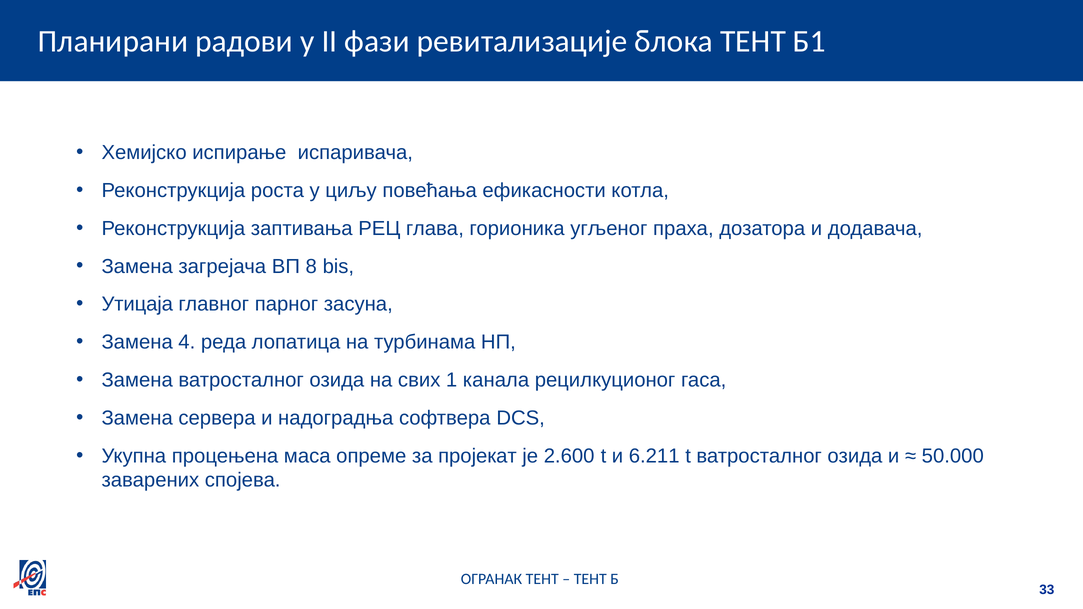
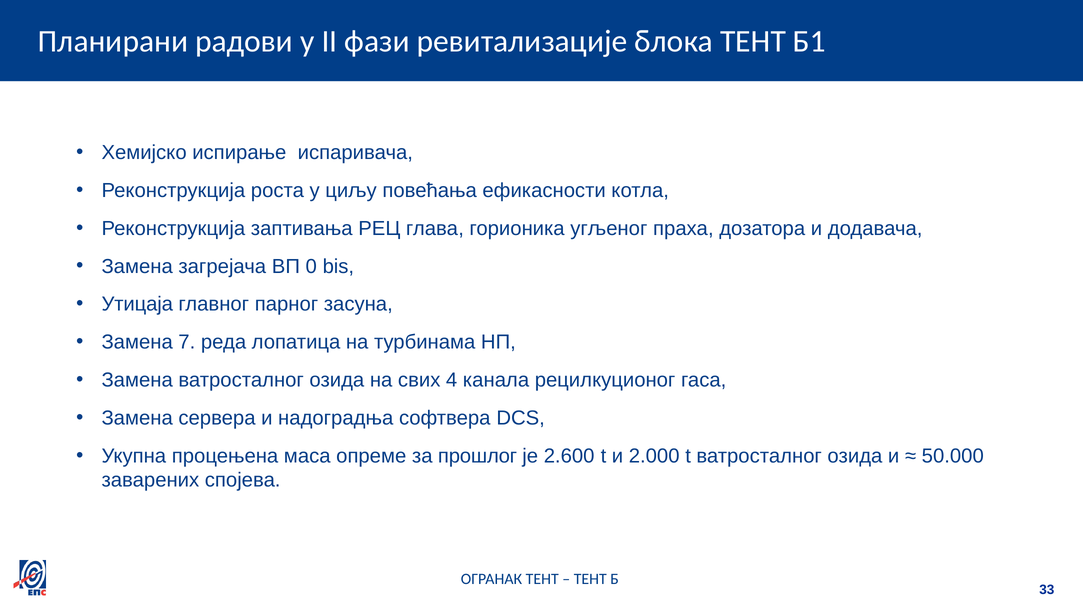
8: 8 -> 0
4: 4 -> 7
1: 1 -> 4
пројекат: пројекат -> прошлог
6.211: 6.211 -> 2.000
